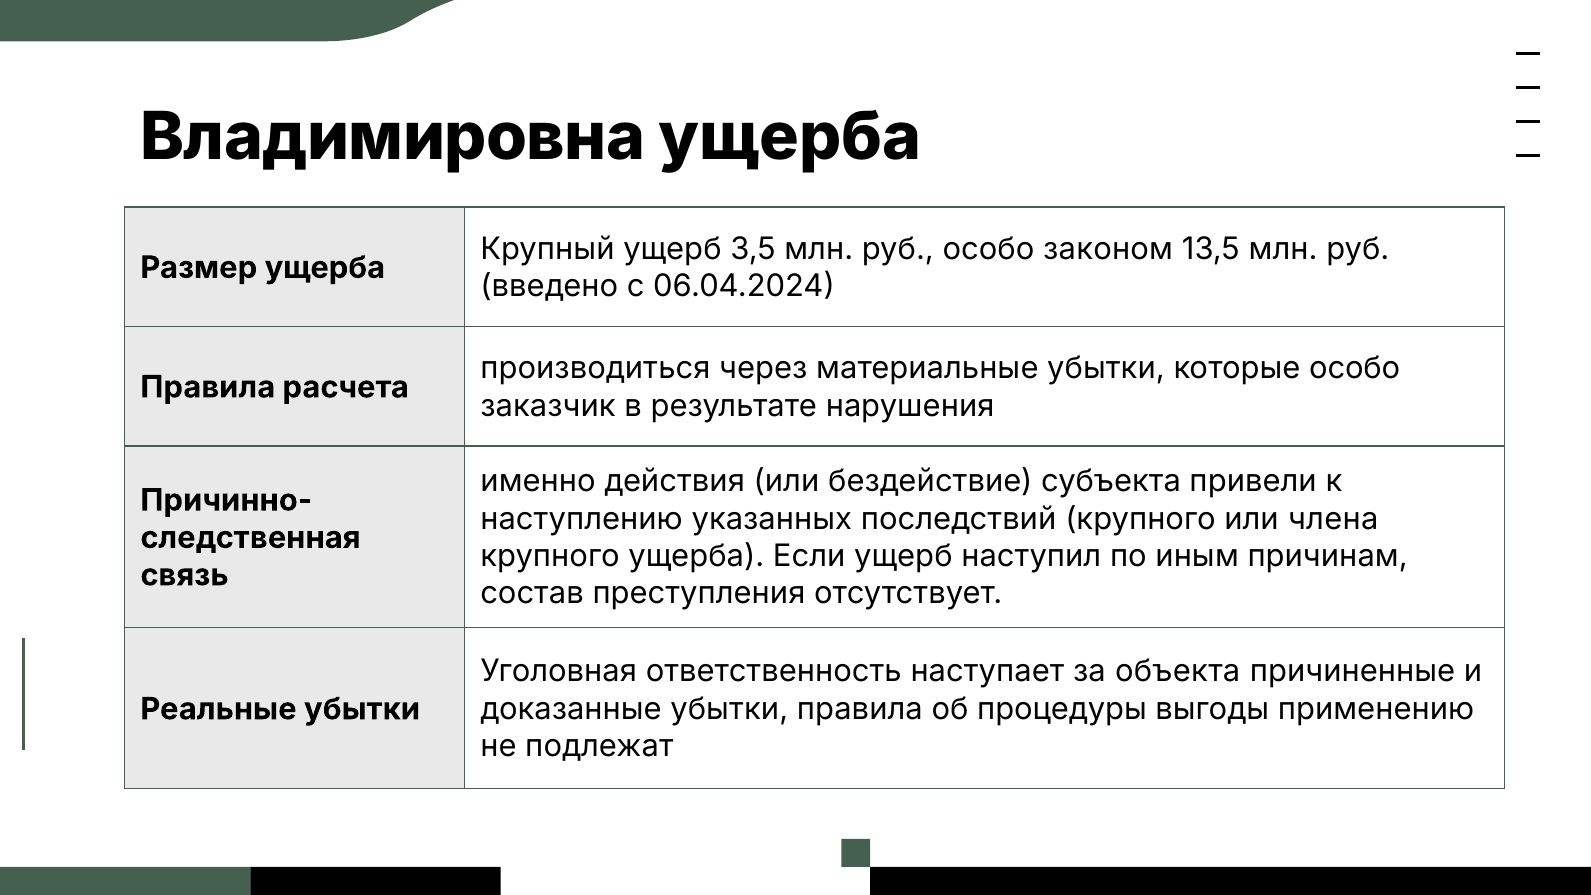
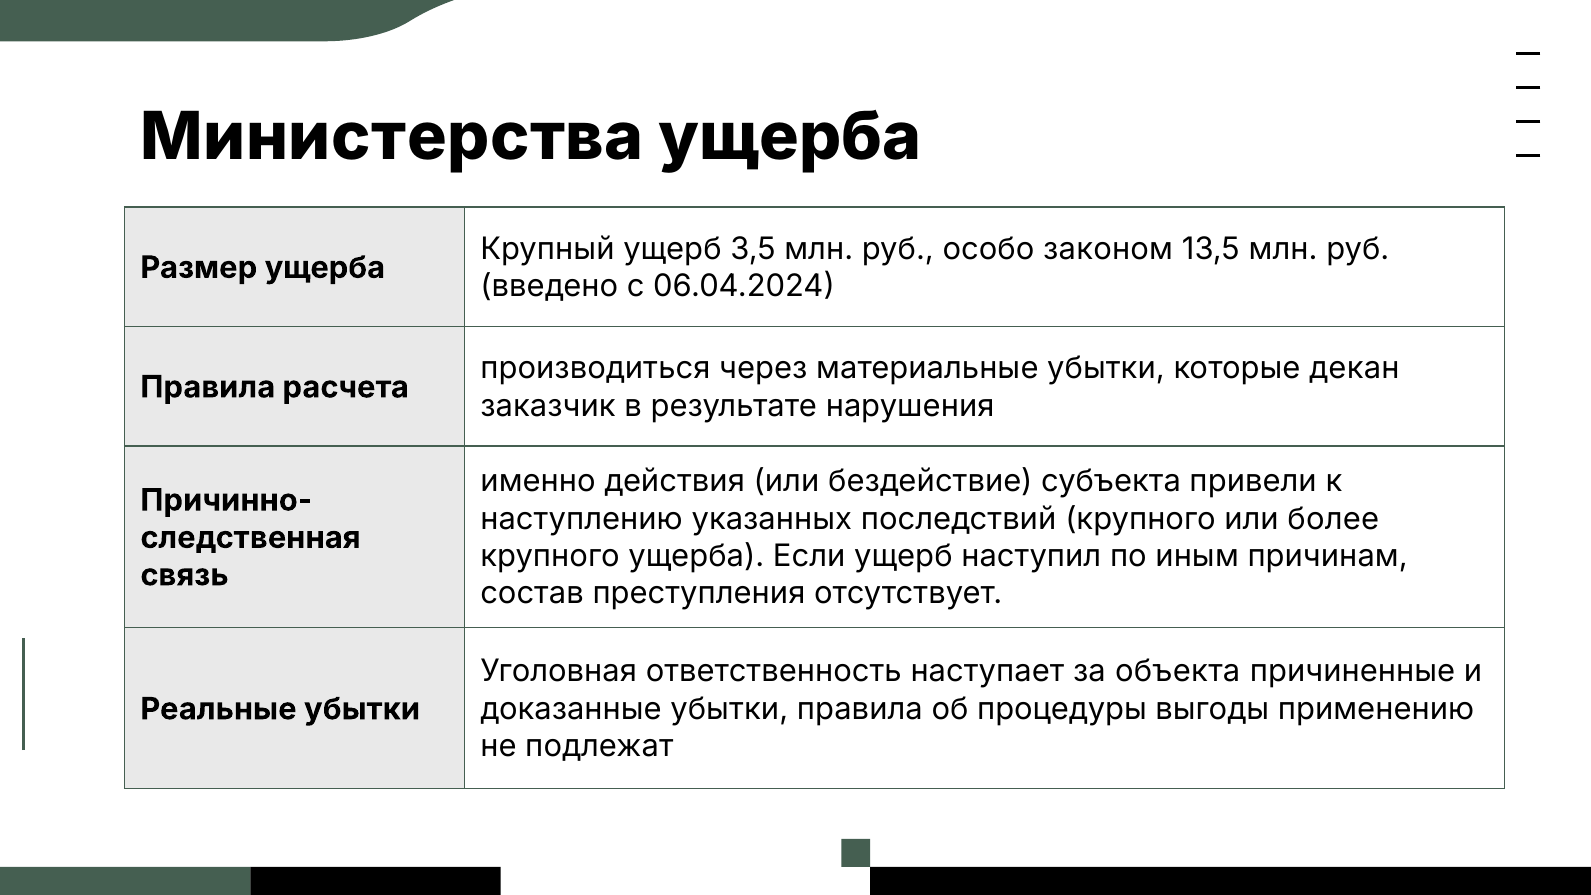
Владимировна: Владимировна -> Министерства
которые особо: особо -> декан
члена: члена -> более
